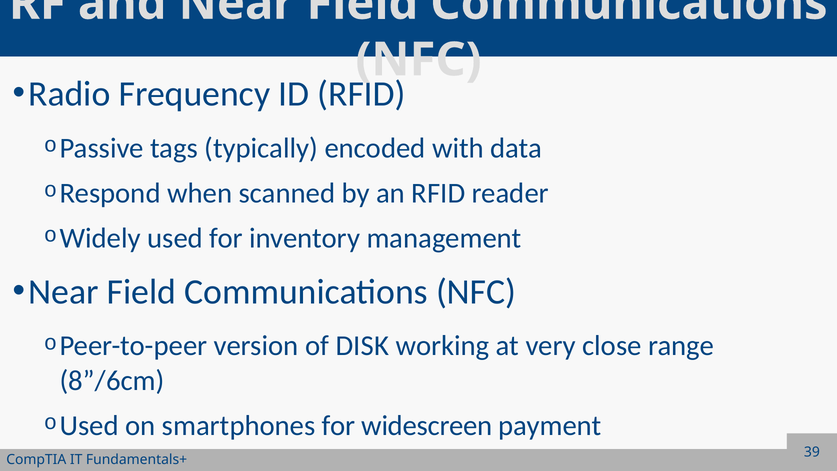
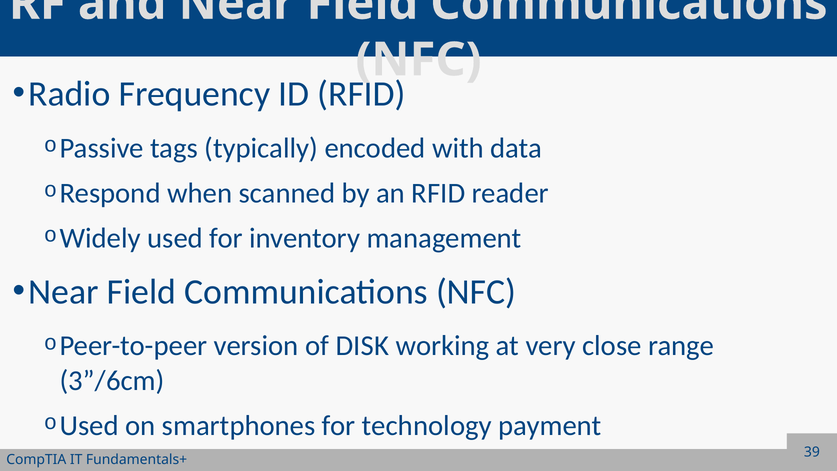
8”/6cm: 8”/6cm -> 3”/6cm
widescreen: widescreen -> technology
